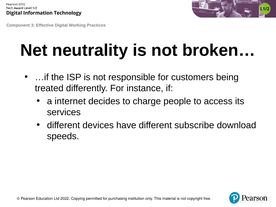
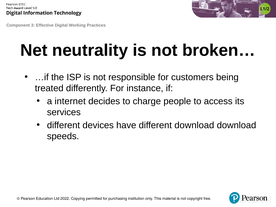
different subscribe: subscribe -> download
